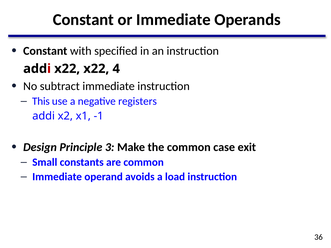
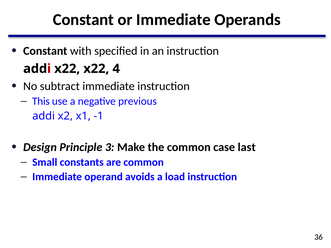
registers: registers -> previous
exit: exit -> last
